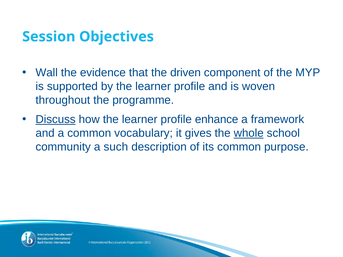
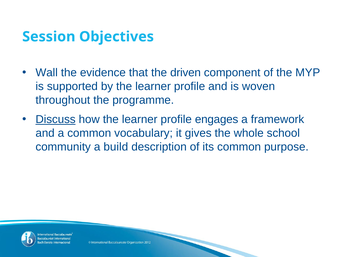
enhance: enhance -> engages
whole underline: present -> none
such: such -> build
